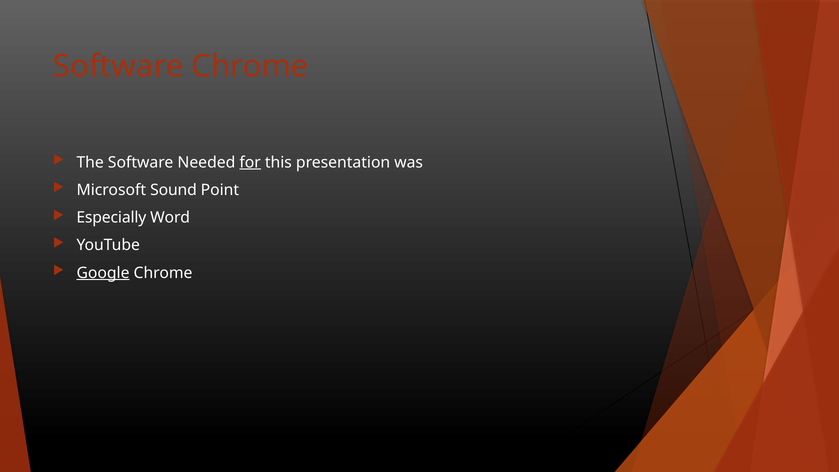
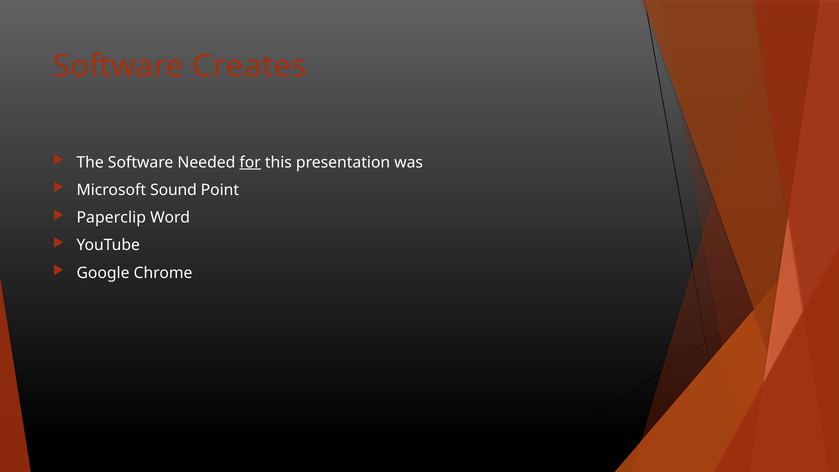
Software Chrome: Chrome -> Creates
Especially: Especially -> Paperclip
Google underline: present -> none
